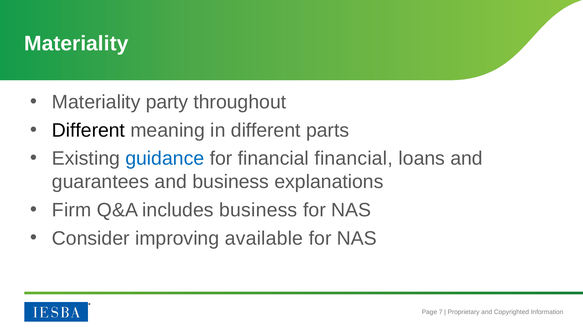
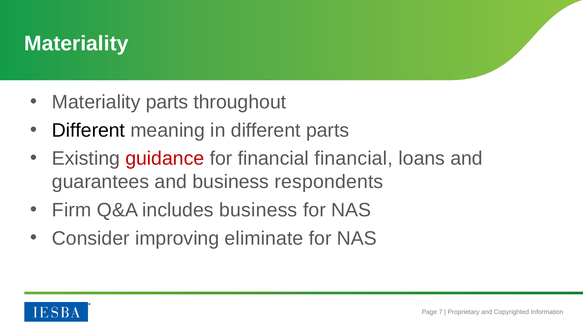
Materiality party: party -> parts
guidance colour: blue -> red
explanations: explanations -> respondents
available: available -> eliminate
